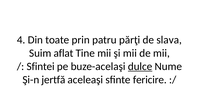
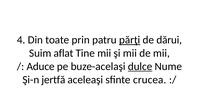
părţi underline: none -> present
slava: slava -> dărui
Sfintei: Sfintei -> Aduce
fericire: fericire -> crucea
